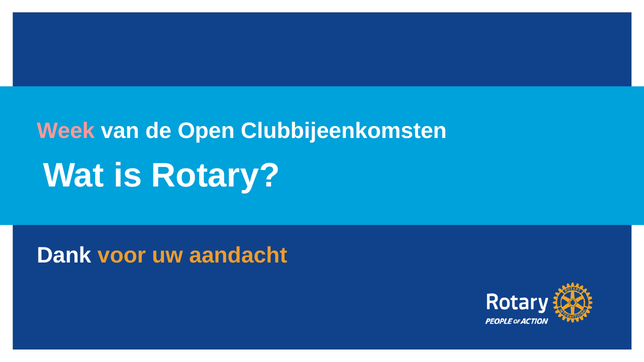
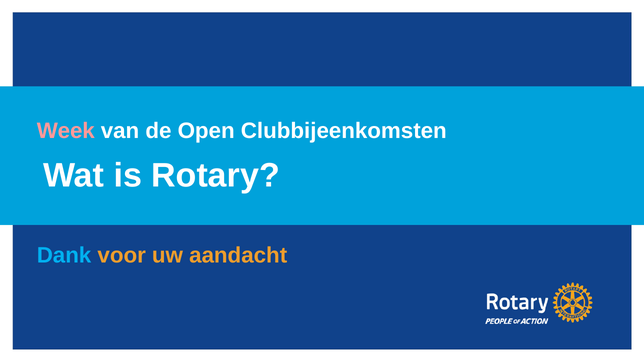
Dank colour: white -> light blue
